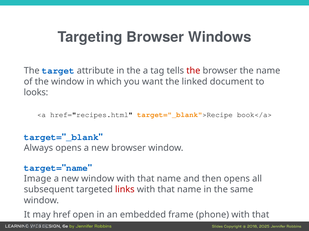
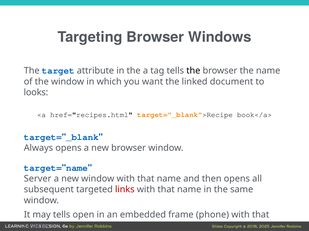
the at (193, 71) colour: red -> black
Image: Image -> Server
may href: href -> tells
